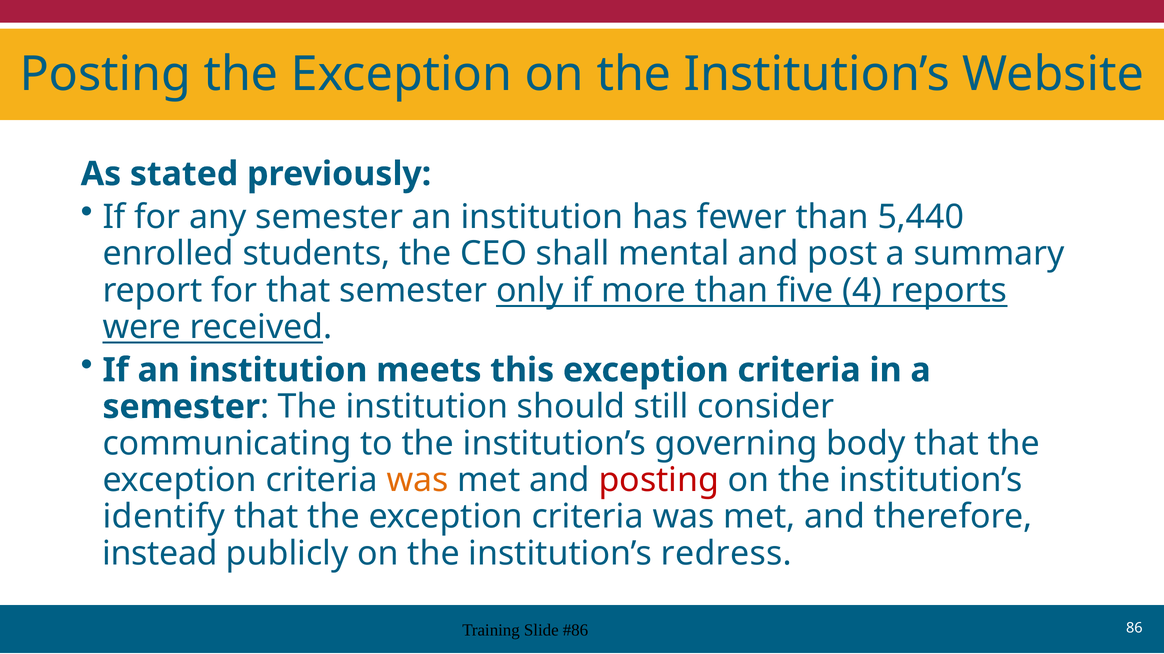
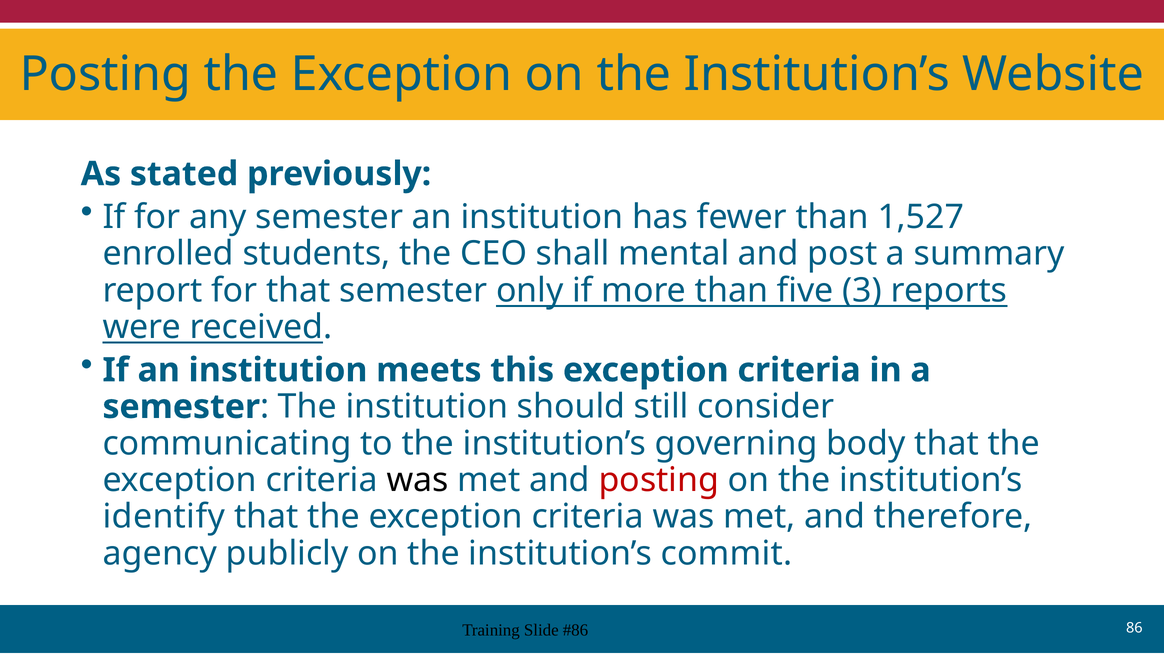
5,440: 5,440 -> 1,527
4: 4 -> 3
was at (418, 481) colour: orange -> black
instead: instead -> agency
redress: redress -> commit
